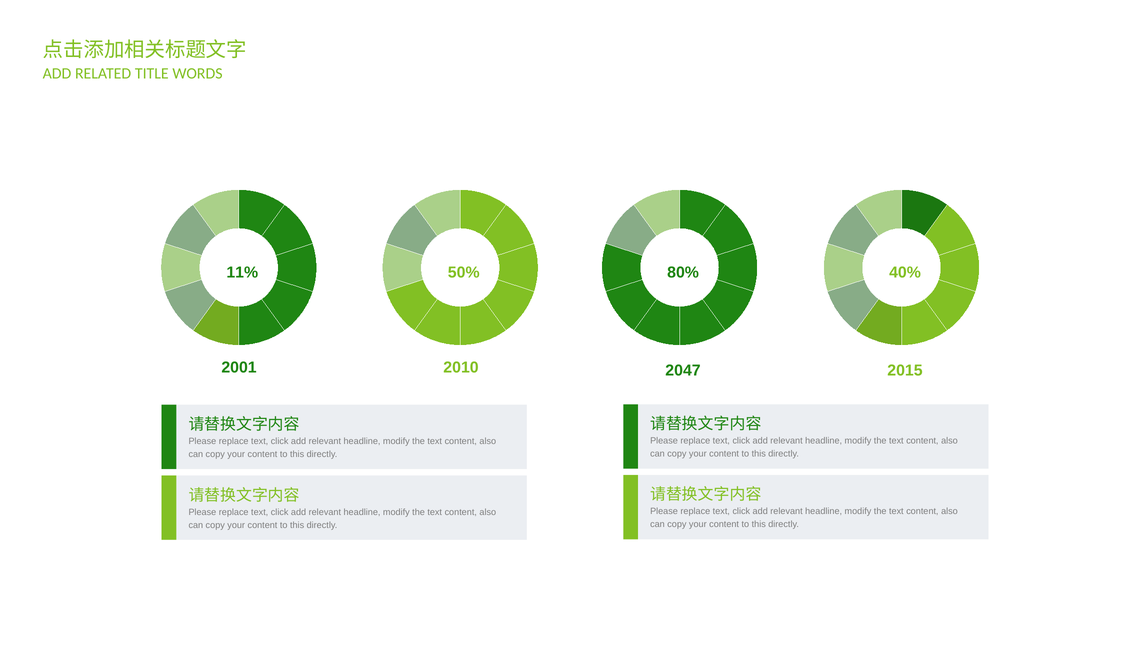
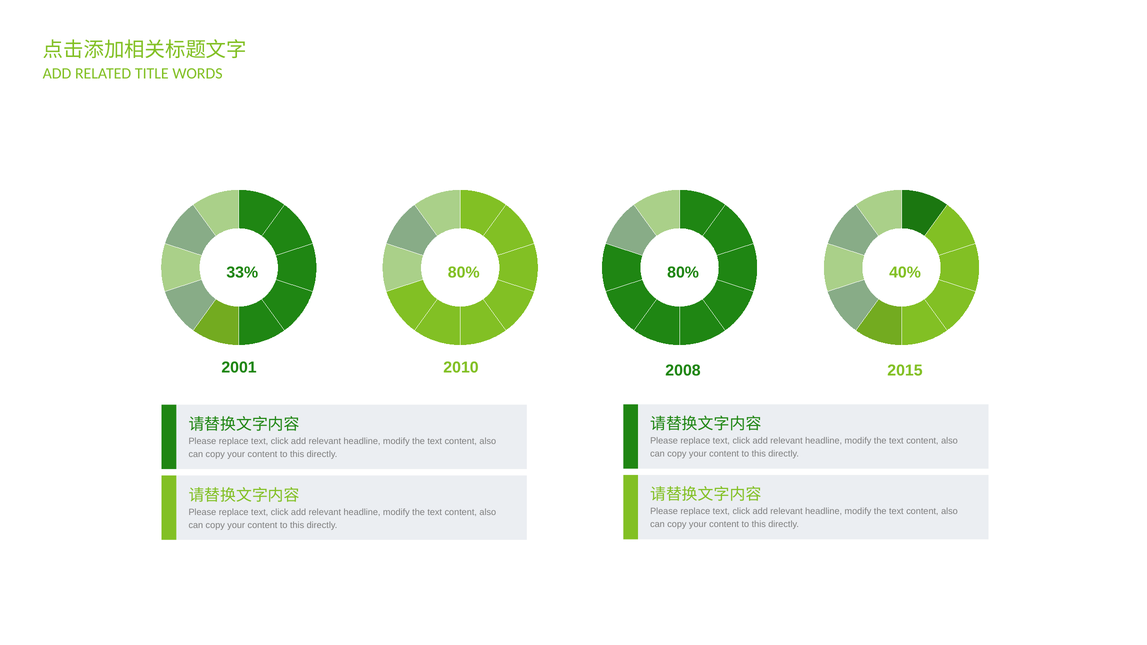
11%: 11% -> 33%
50% at (464, 272): 50% -> 80%
2047: 2047 -> 2008
